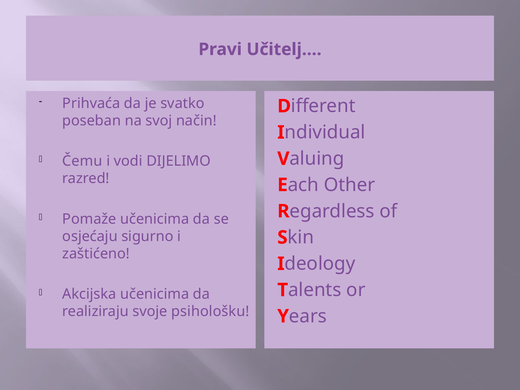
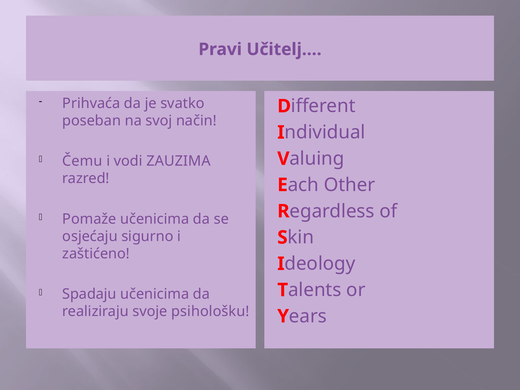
DIJELIMO: DIJELIMO -> ZAUZIMA
Akcijska: Akcijska -> Spadaju
